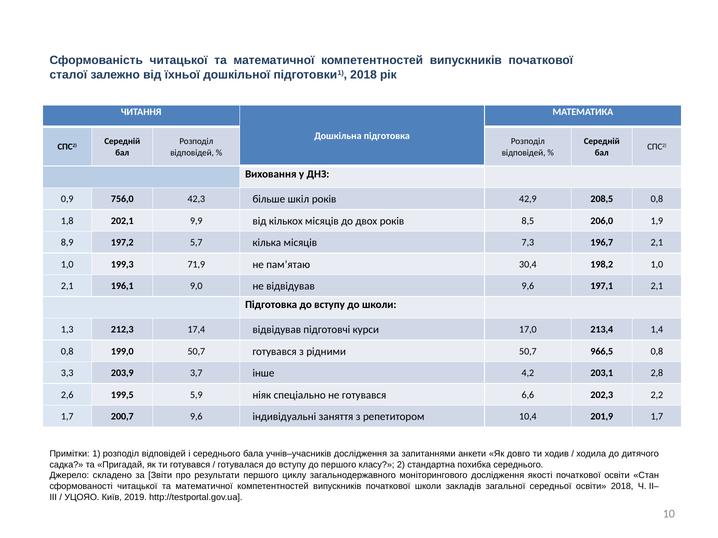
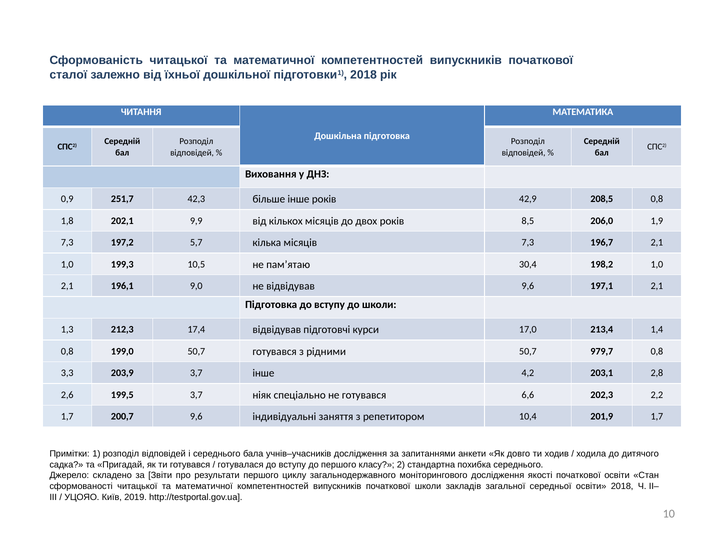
756,0: 756,0 -> 251,7
більше шкіл: шкіл -> інше
8,9 at (67, 243): 8,9 -> 7,3
71,9: 71,9 -> 10,5
966,5: 966,5 -> 979,7
199,5 5,9: 5,9 -> 3,7
